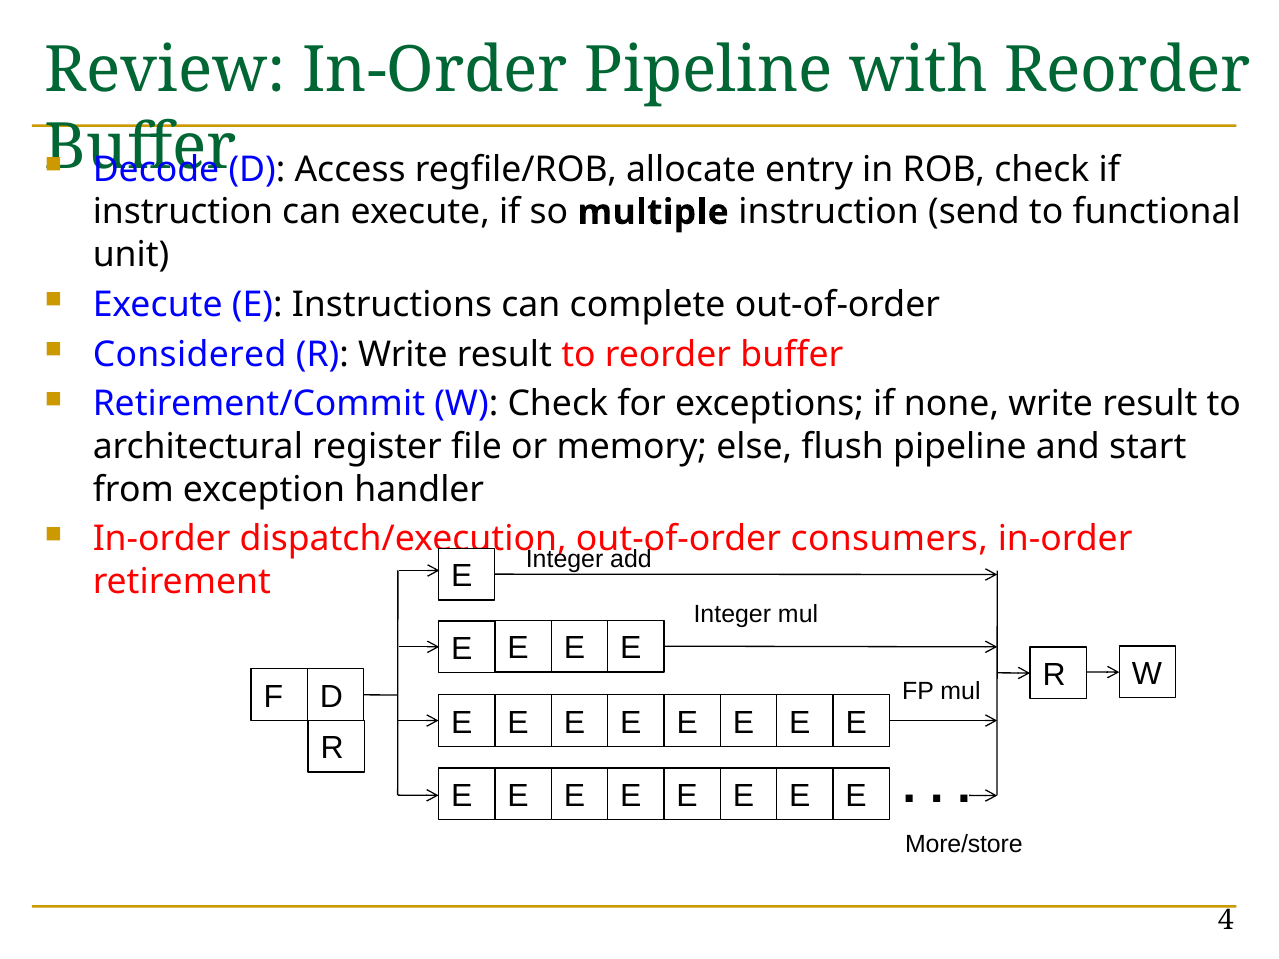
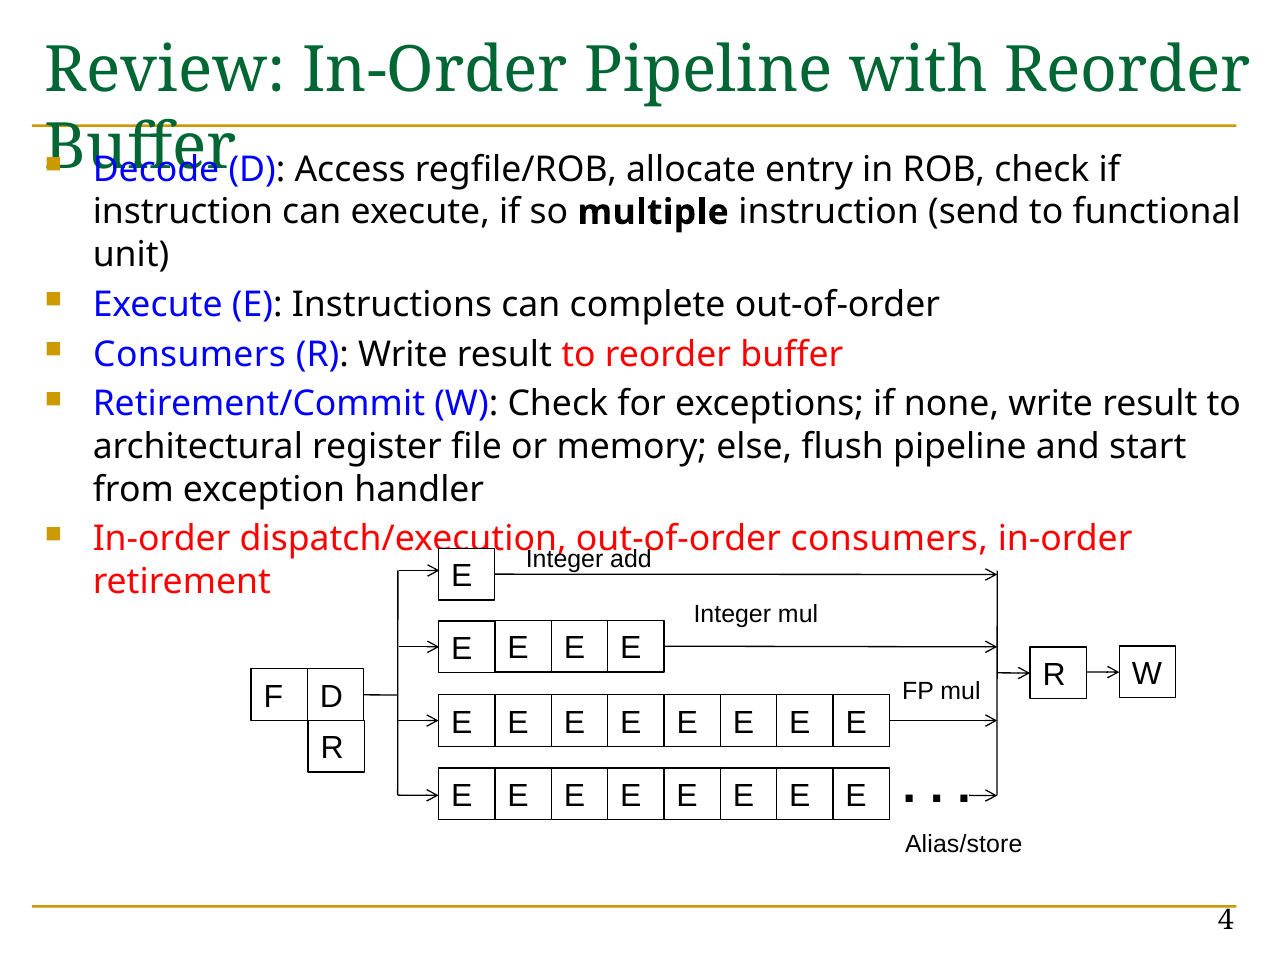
Considered at (190, 354): Considered -> Consumers
More/store: More/store -> Alias/store
